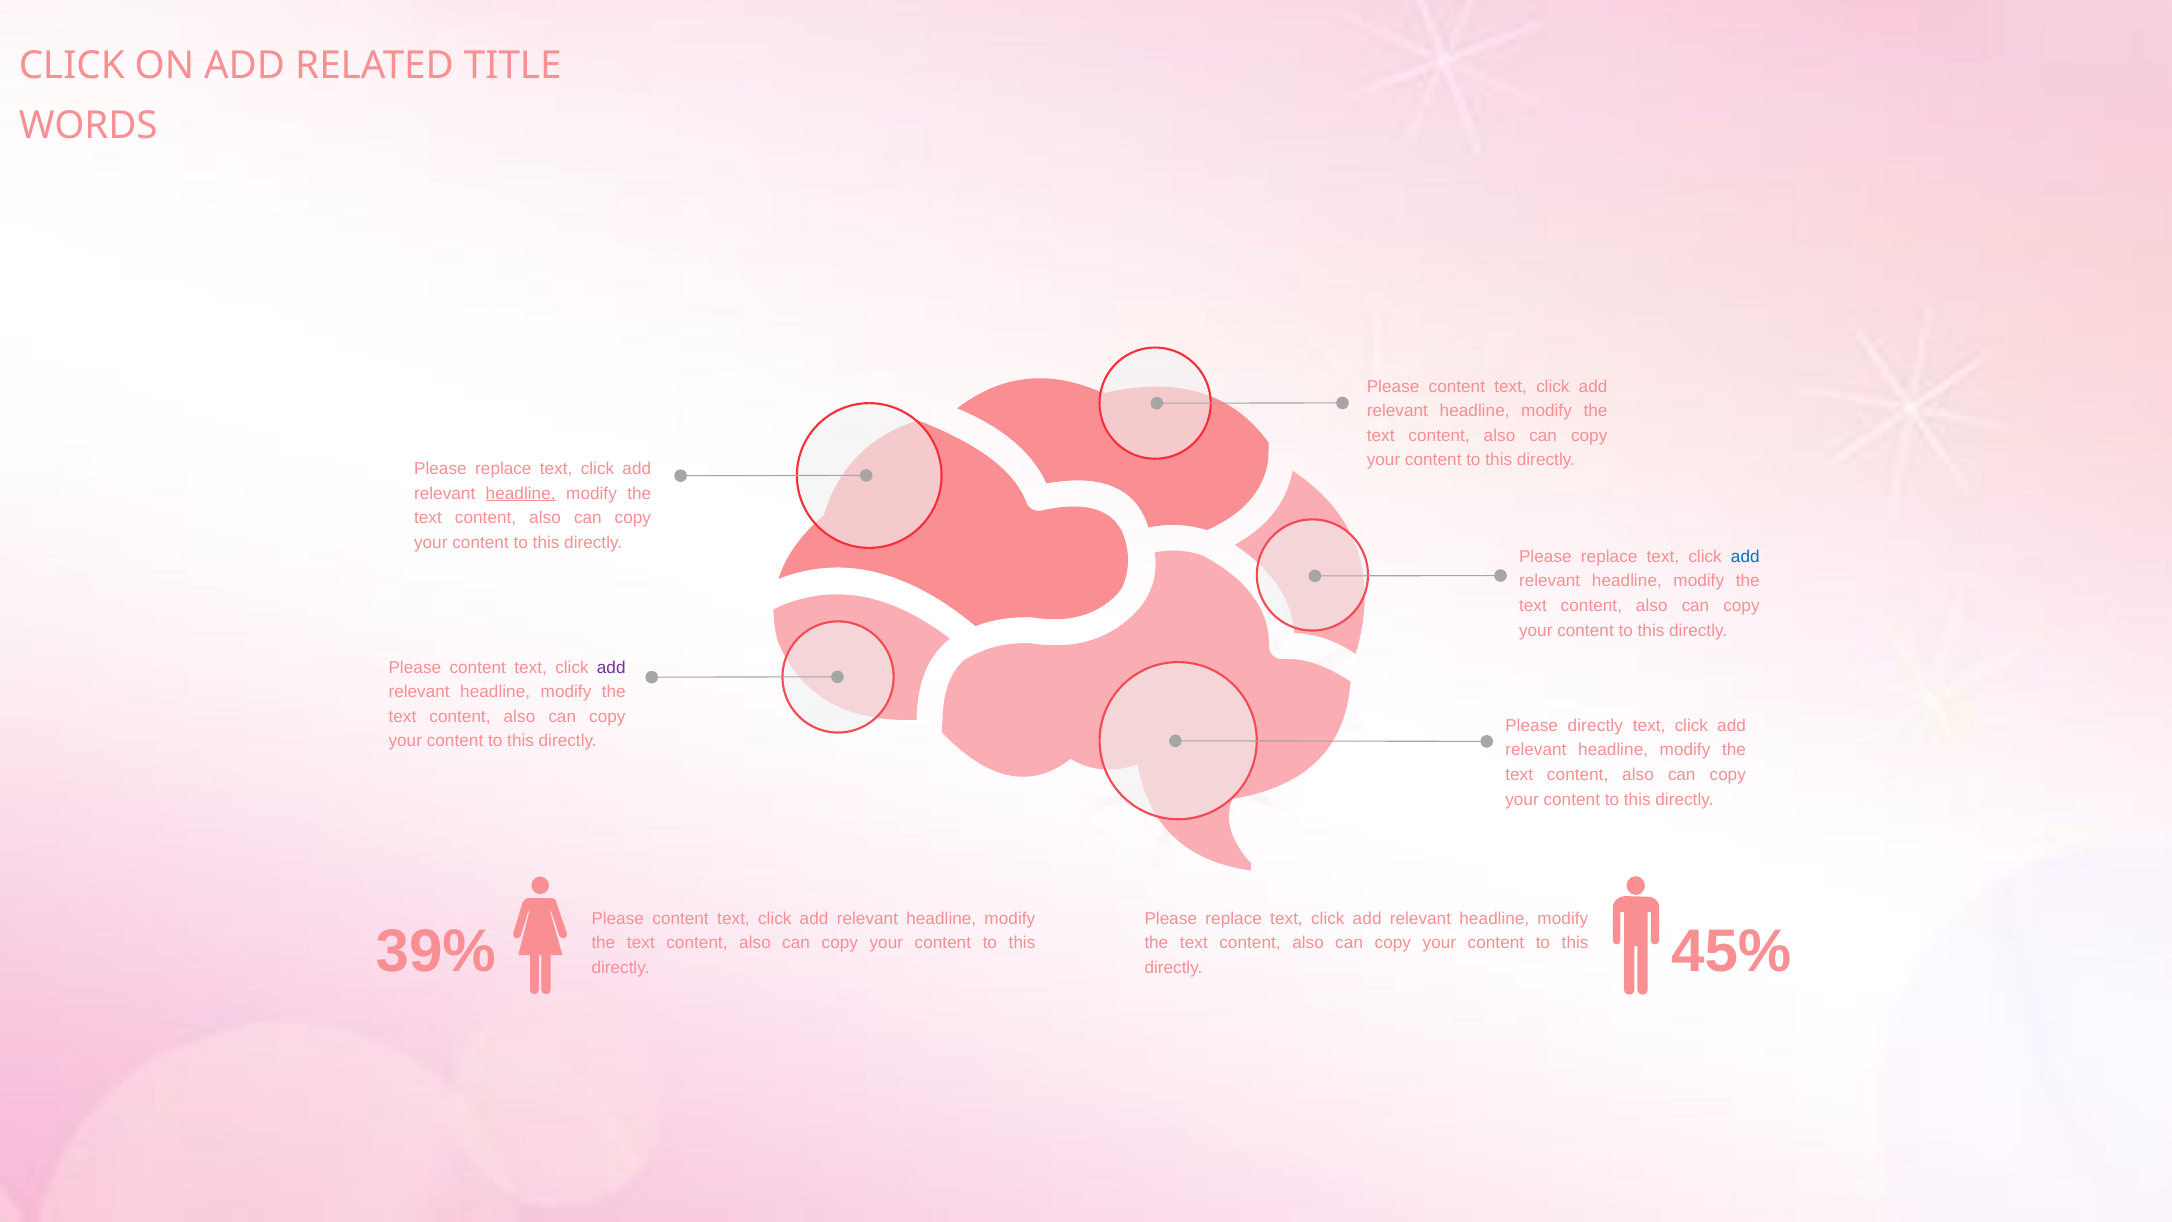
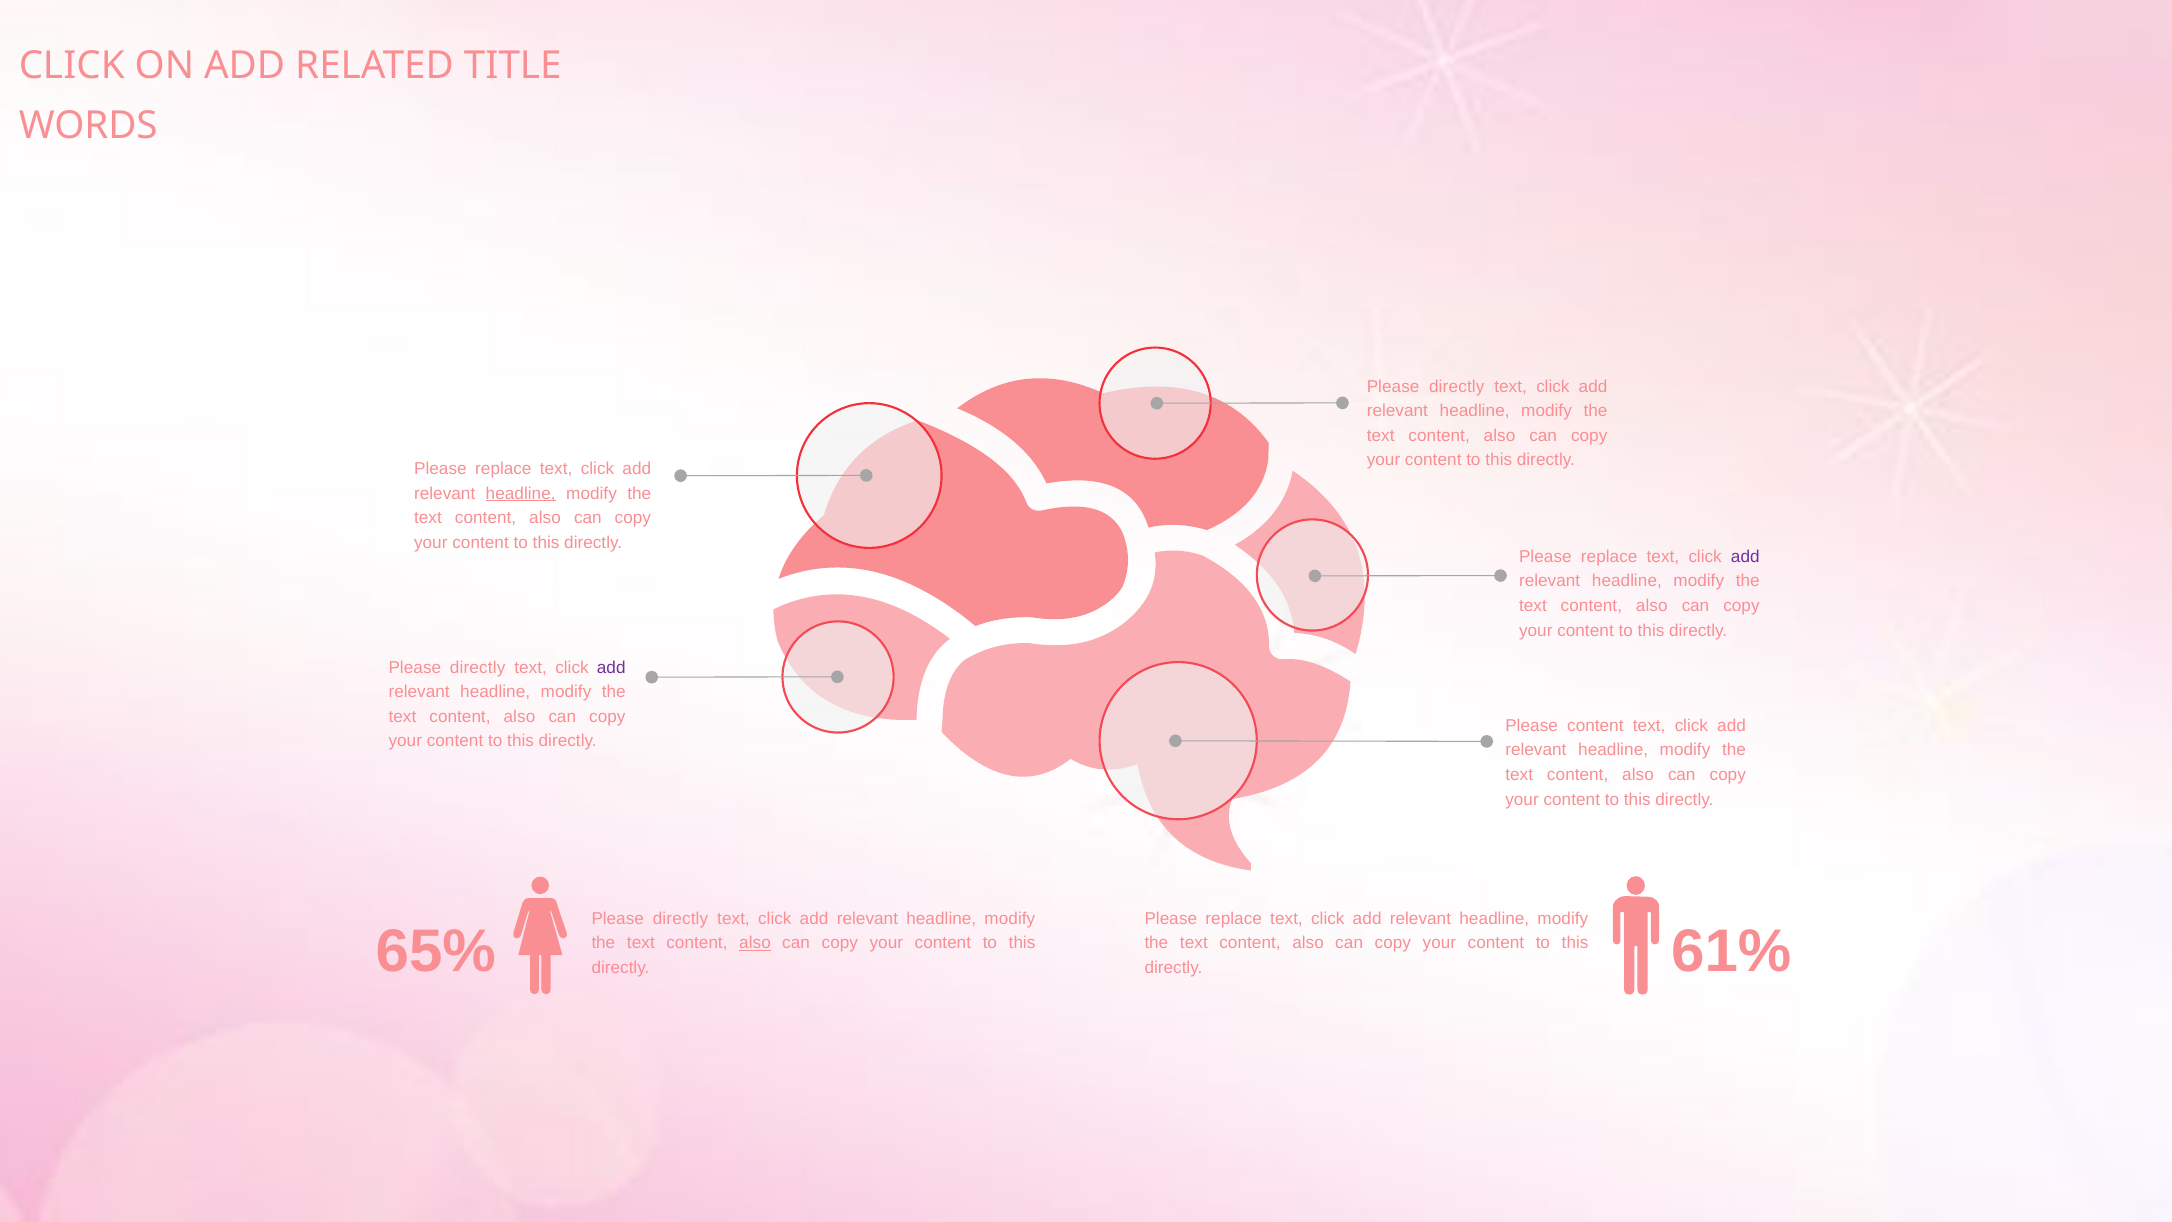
content at (1457, 386): content -> directly
add at (1745, 556) colour: blue -> purple
content at (478, 667): content -> directly
Please directly: directly -> content
content at (681, 918): content -> directly
39%: 39% -> 65%
also at (755, 943) underline: none -> present
45%: 45% -> 61%
